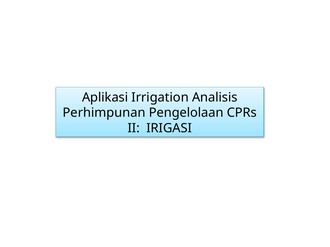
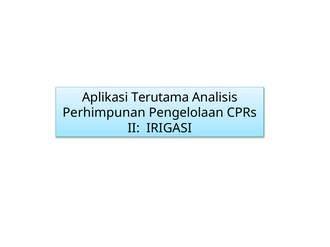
Irrigation: Irrigation -> Terutama
